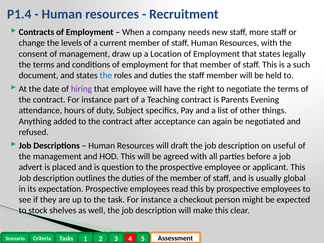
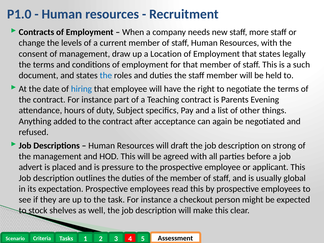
P1.4: P1.4 -> P1.0
hiring colour: purple -> blue
useful: useful -> strong
question: question -> pressure
